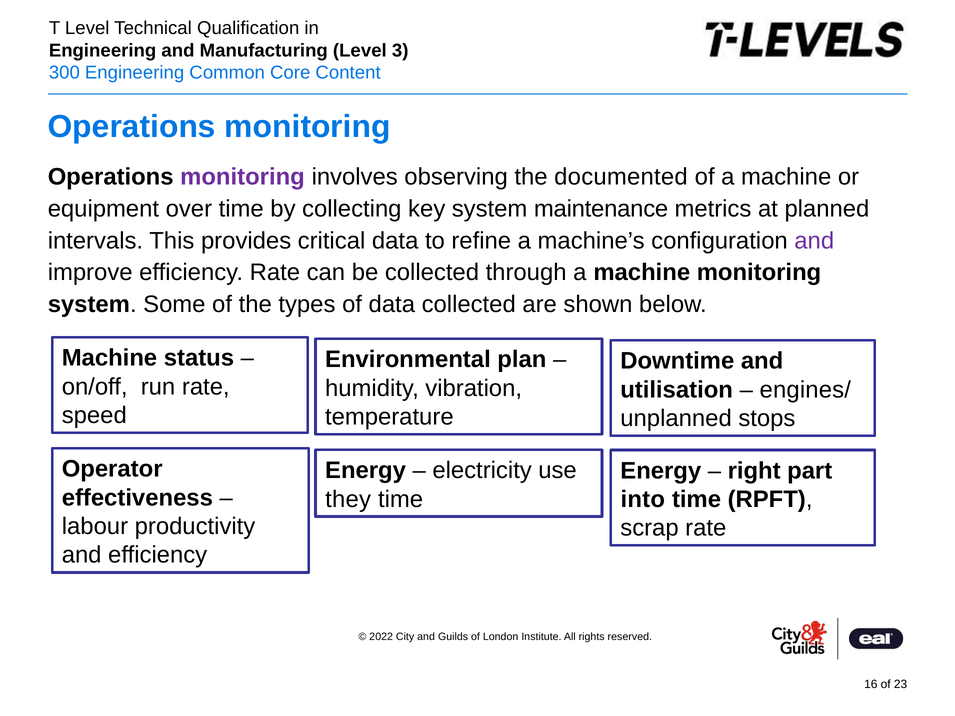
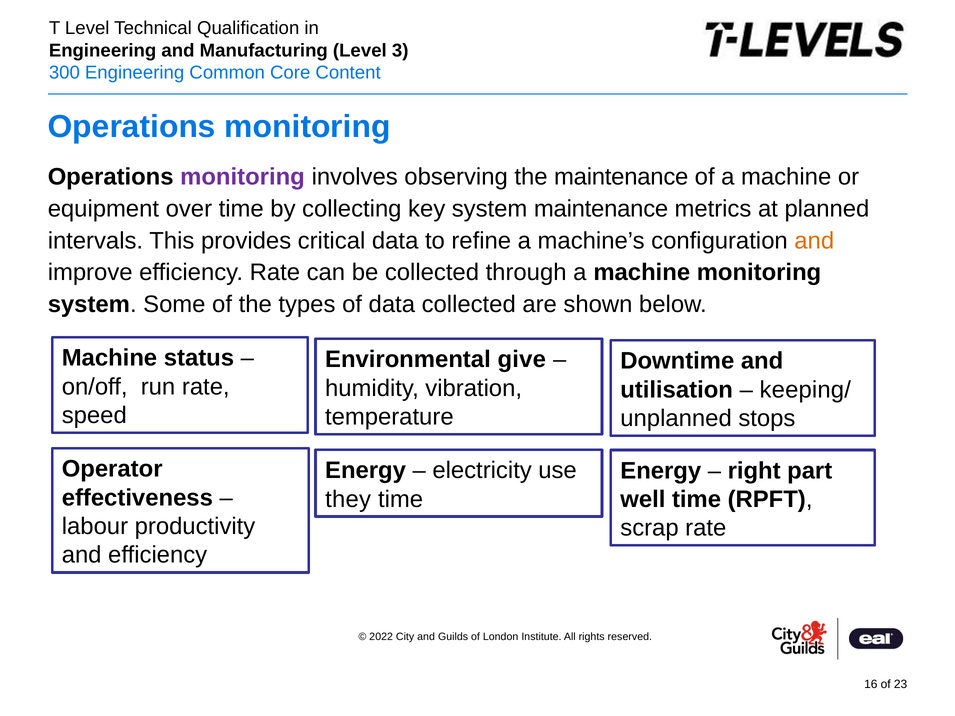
the documented: documented -> maintenance
and at (814, 241) colour: purple -> orange
plan: plan -> give
engines/: engines/ -> keeping/
into: into -> well
